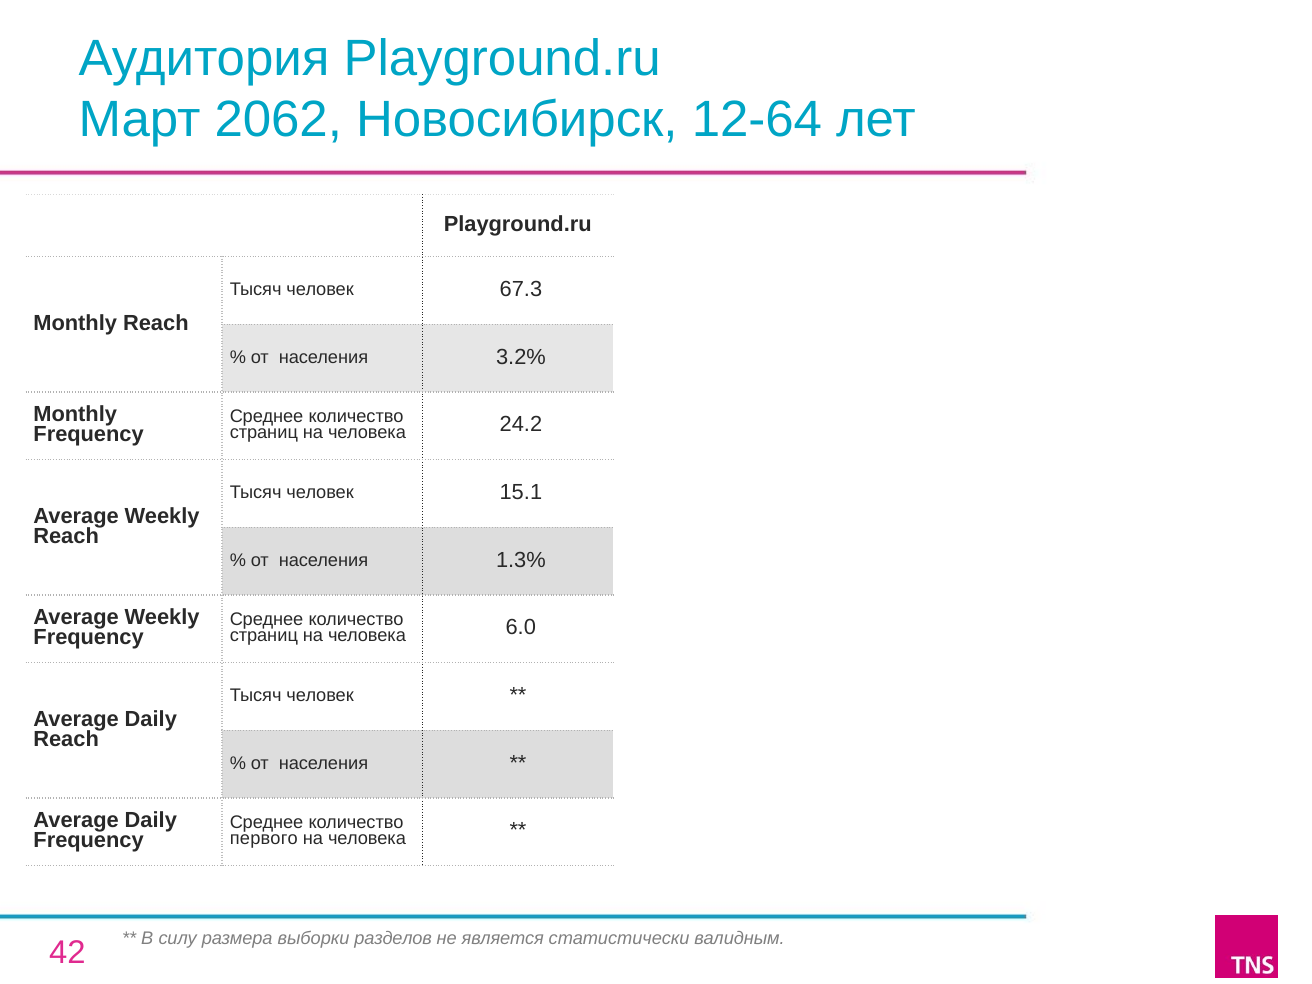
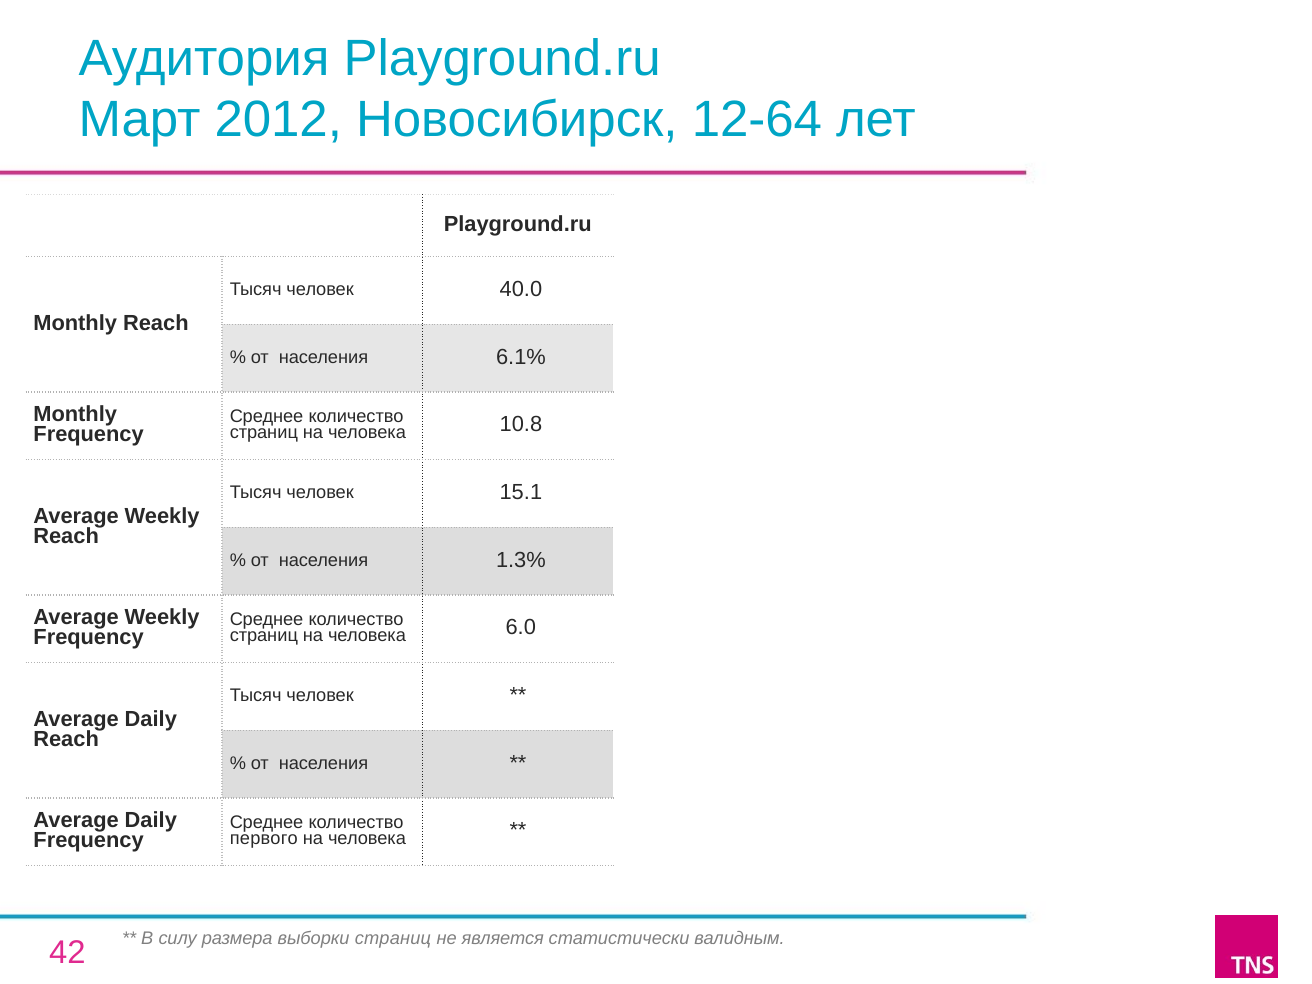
2062: 2062 -> 2012
67.3: 67.3 -> 40.0
3.2%: 3.2% -> 6.1%
24.2: 24.2 -> 10.8
выборки разделов: разделов -> страниц
